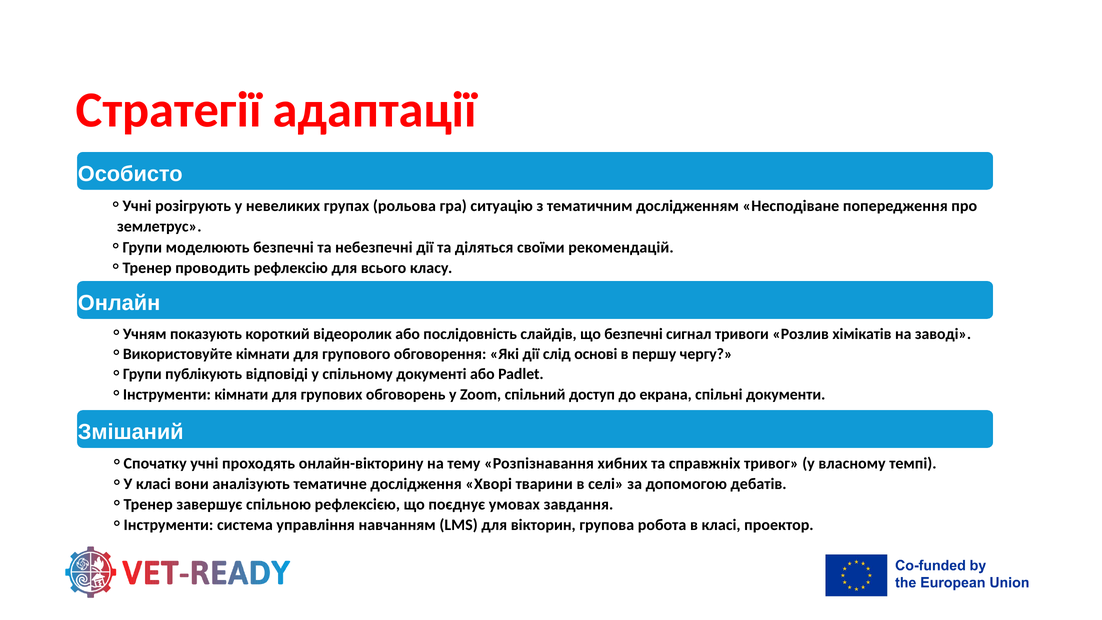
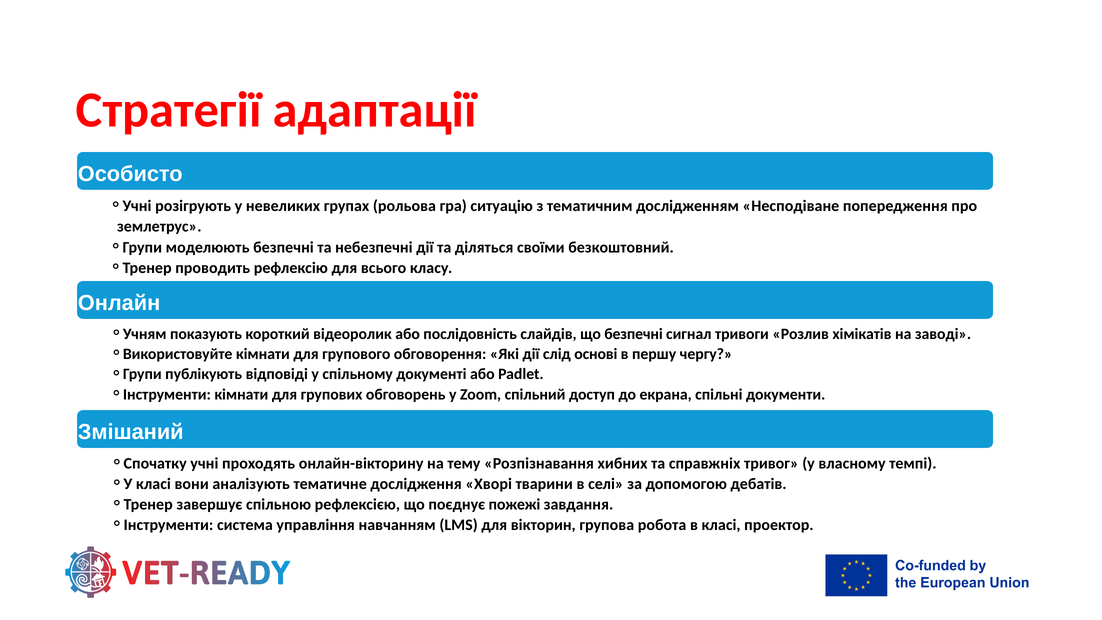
рекомендацій: рекомендацій -> безкоштовний
умовах: умовах -> пожежі
